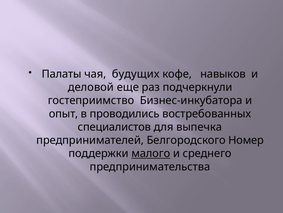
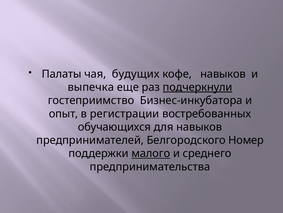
деловой: деловой -> выпечка
подчеркнули underline: none -> present
проводились: проводились -> регистрации
специалистов: специалистов -> обучающихся
для выпечка: выпечка -> навыков
